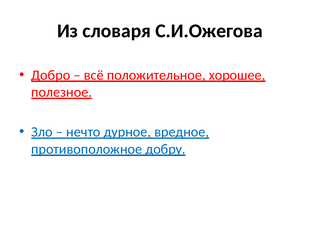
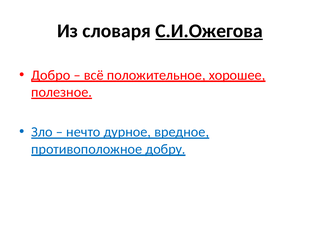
С.И.Ожегова underline: none -> present
